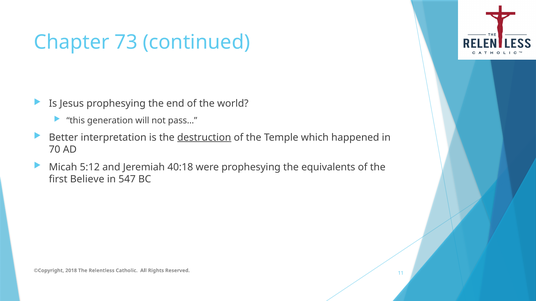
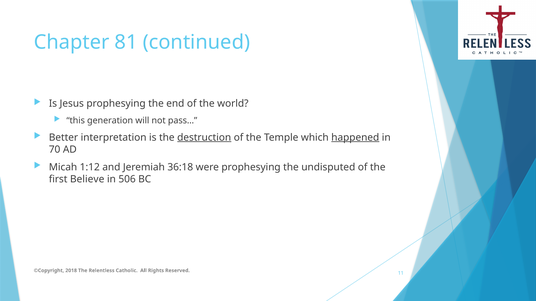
73: 73 -> 81
happened underline: none -> present
5:12: 5:12 -> 1:12
40:18: 40:18 -> 36:18
equivalents: equivalents -> undisputed
547: 547 -> 506
